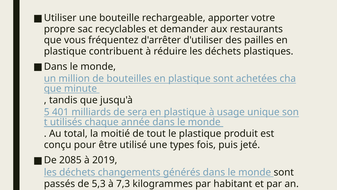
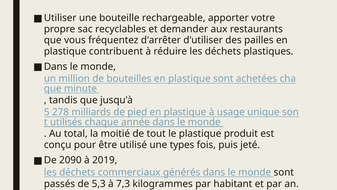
401: 401 -> 278
sera: sera -> pied
2085: 2085 -> 2090
changements: changements -> commerciaux
